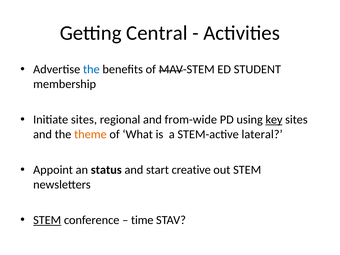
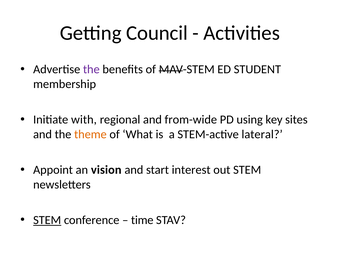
Central: Central -> Council
the at (91, 69) colour: blue -> purple
Initiate sites: sites -> with
key underline: present -> none
status: status -> vision
creative: creative -> interest
